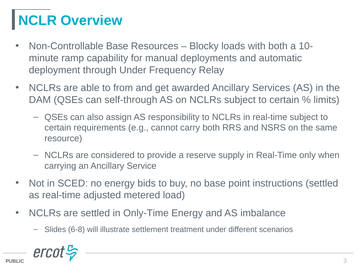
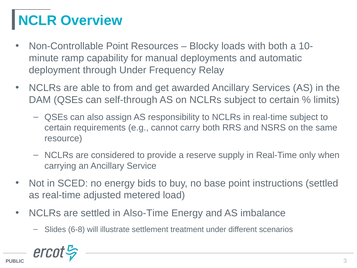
Non-Controllable Base: Base -> Point
Only-Time: Only-Time -> Also-Time
